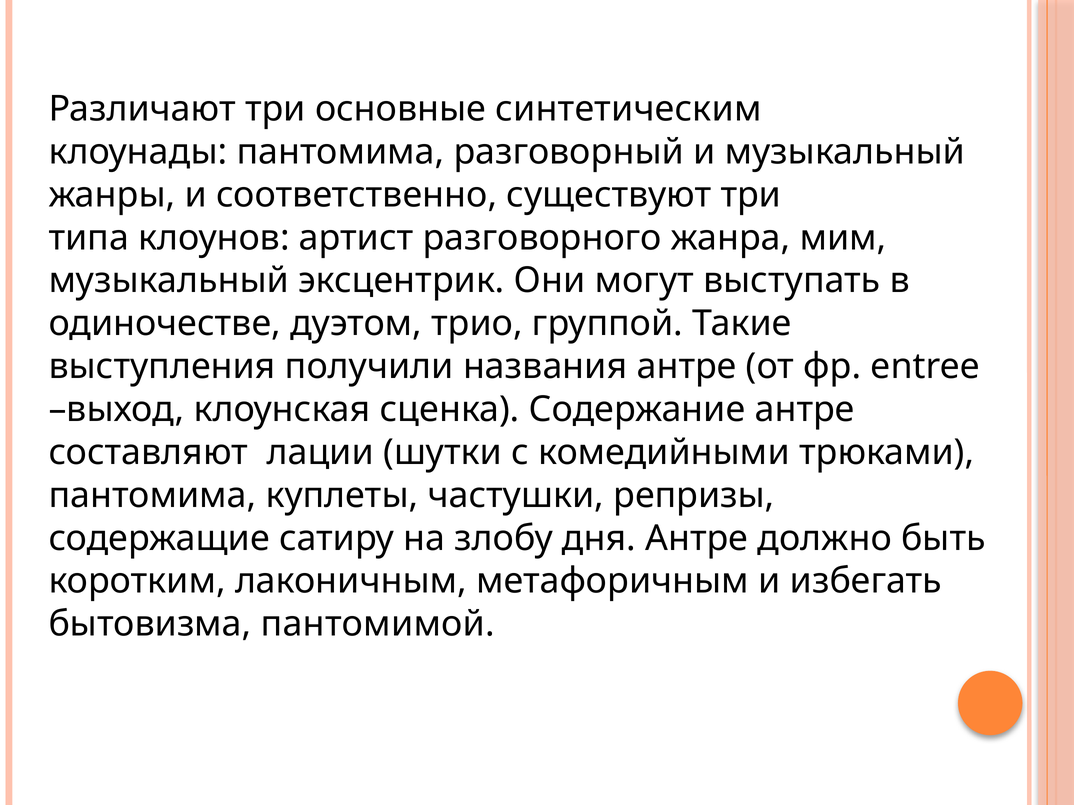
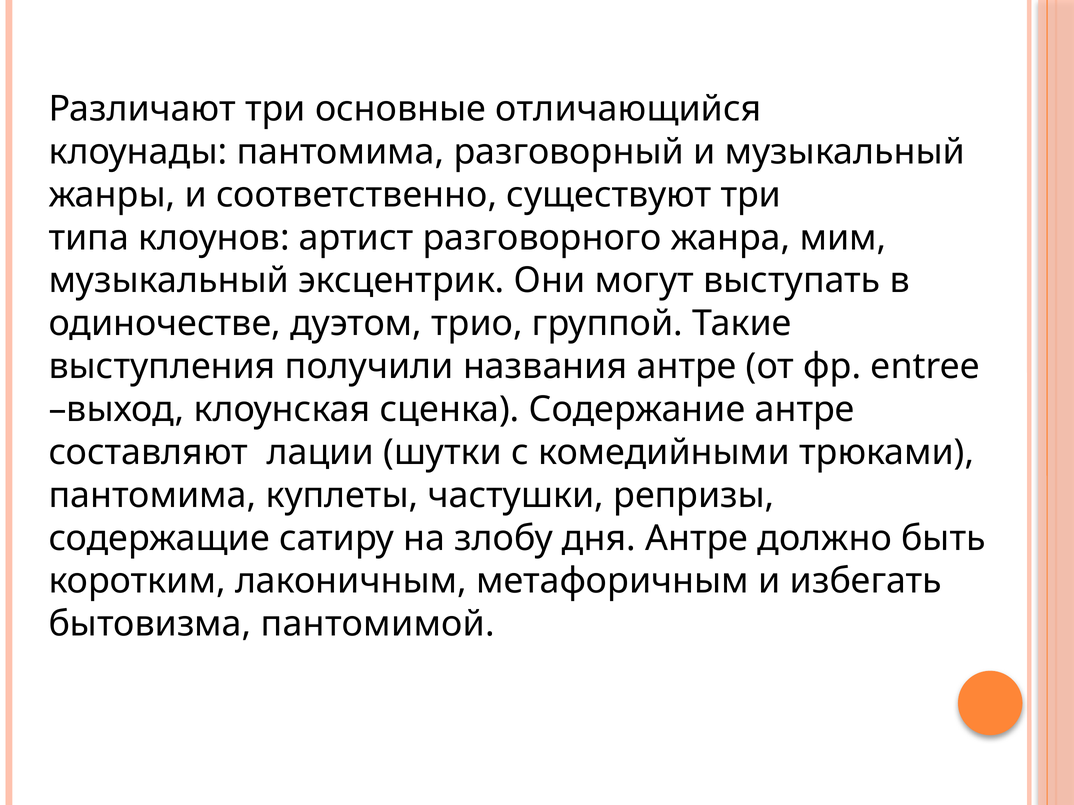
синтетическим: синтетическим -> отличающийся
